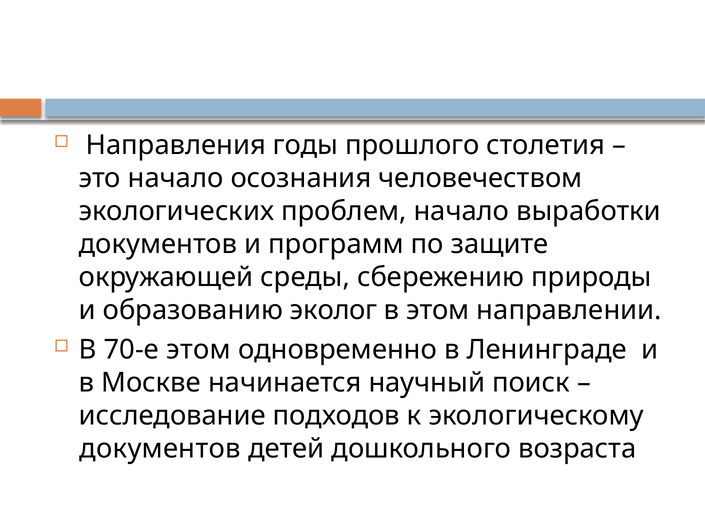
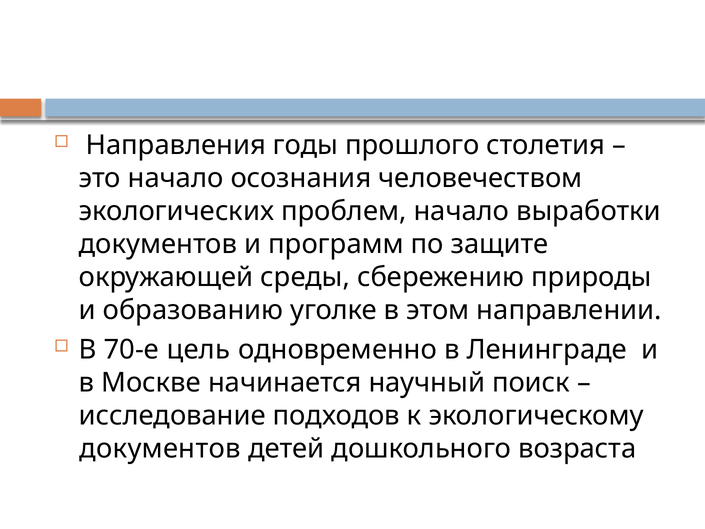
эколог: эколог -> уголке
70‐е этом: этом -> цель
